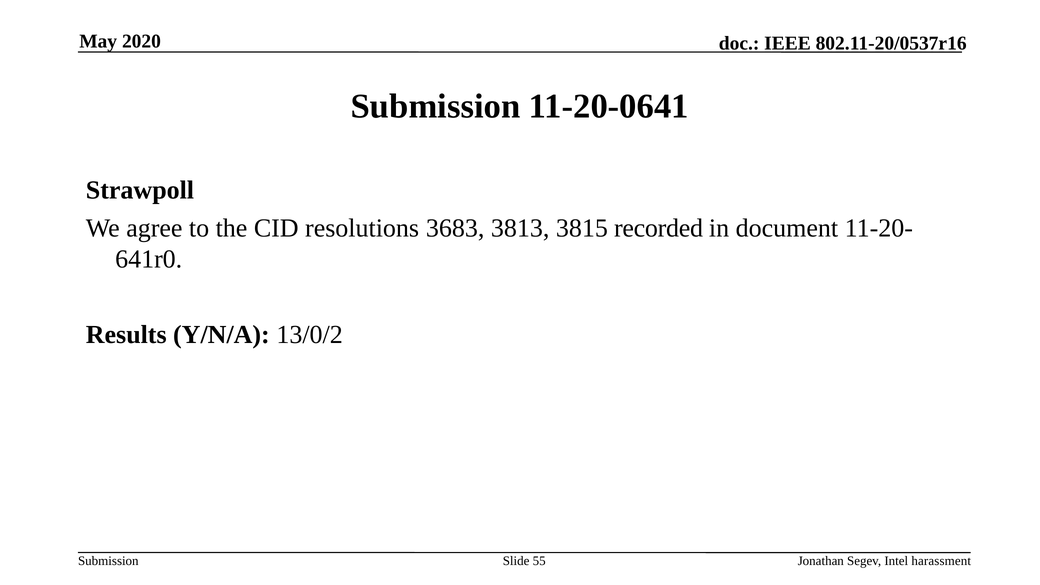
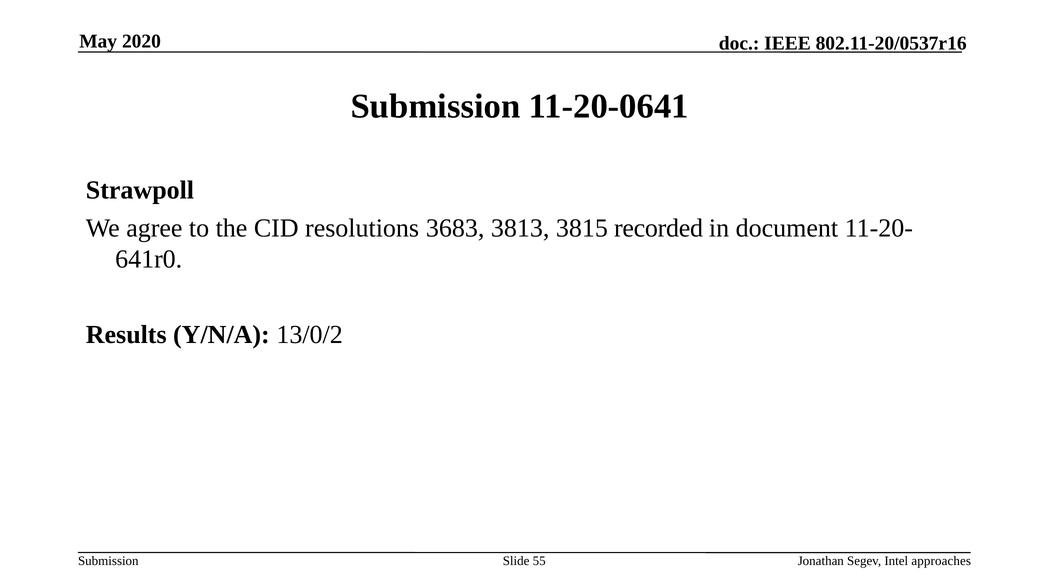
harassment: harassment -> approaches
